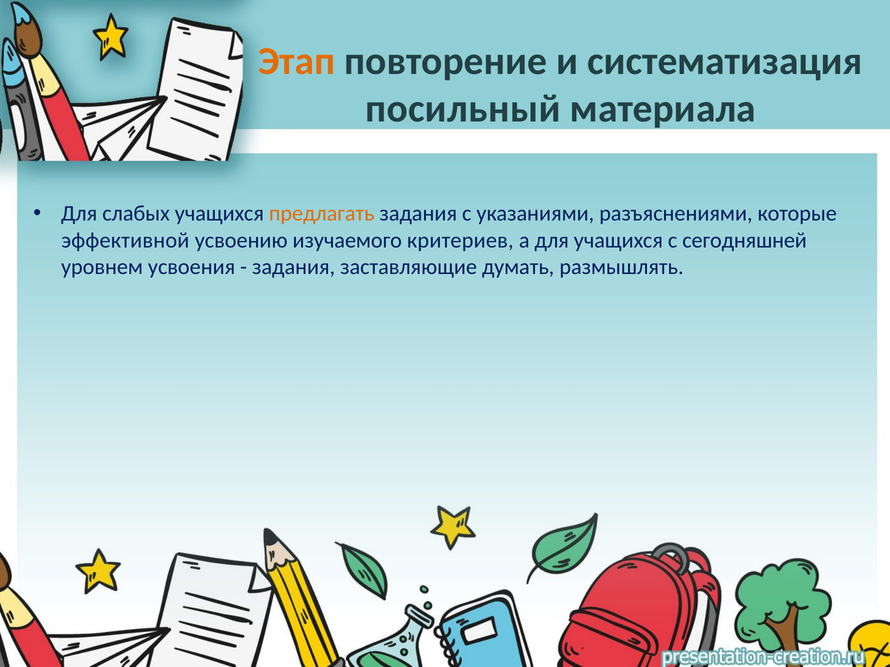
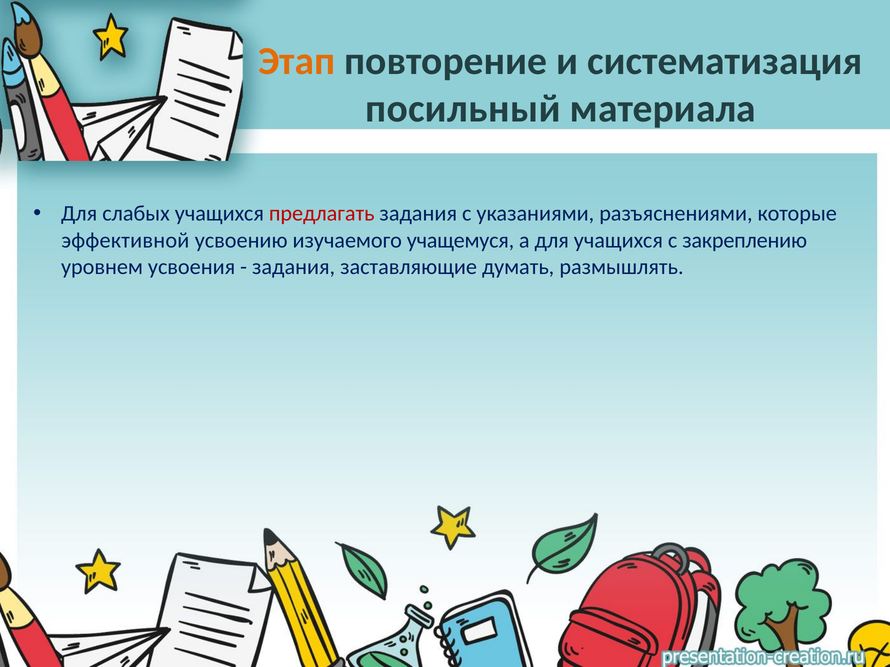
предлагать colour: orange -> red
критериев: критериев -> учащемуся
сегодняшней: сегодняшней -> закреплению
